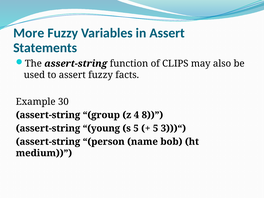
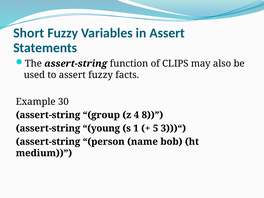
More: More -> Short
s 5: 5 -> 1
